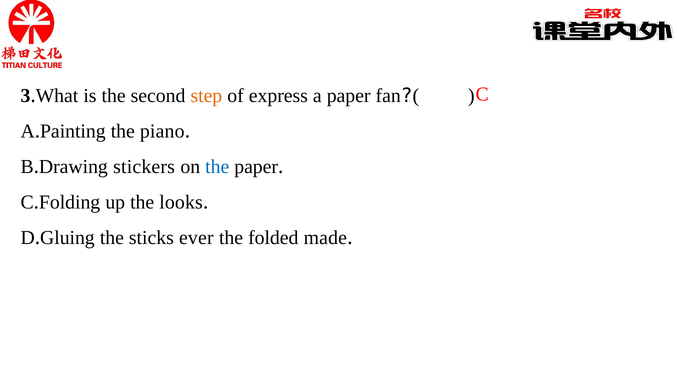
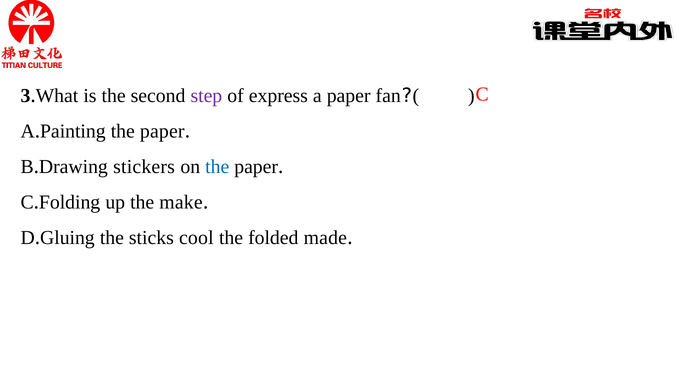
step colour: orange -> purple
piano at (162, 131): piano -> paper
looks: looks -> make
ever: ever -> cool
